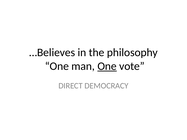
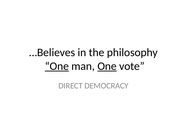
One at (57, 66) underline: none -> present
